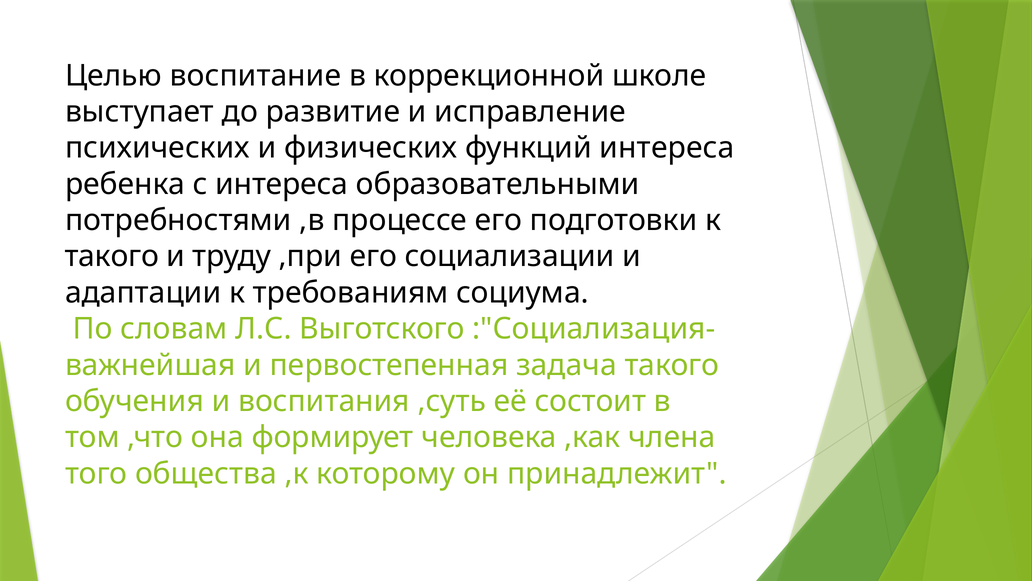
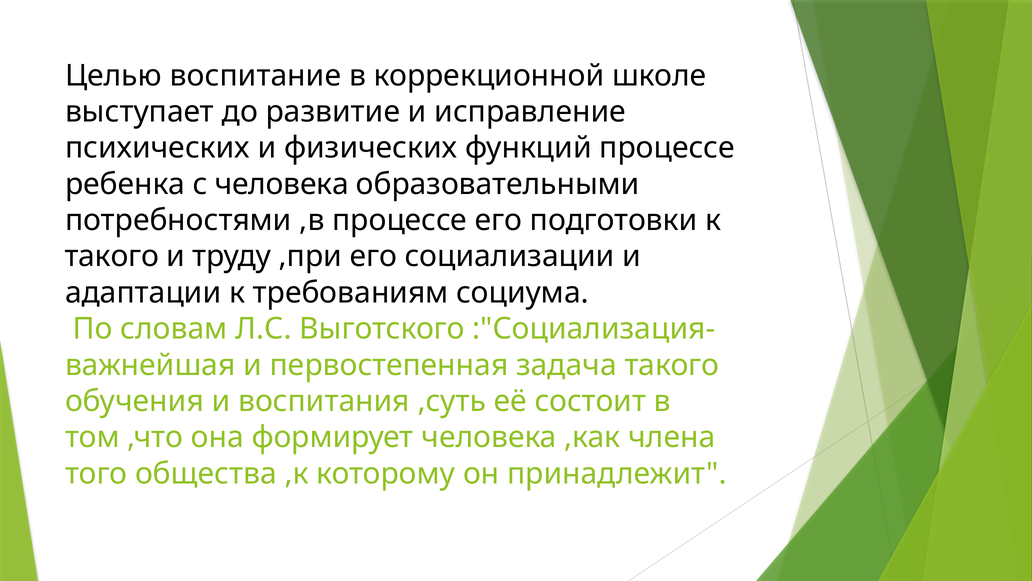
функций интереса: интереса -> процессе
с интереса: интереса -> человека
